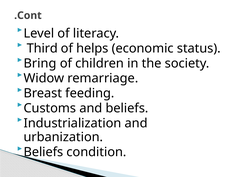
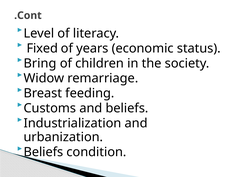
Third: Third -> Fixed
helps: helps -> years
